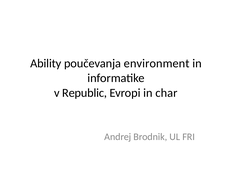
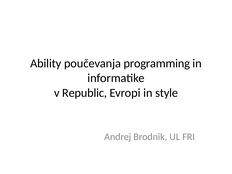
environment: environment -> programming
char: char -> style
